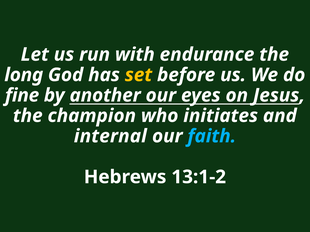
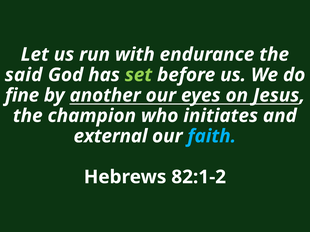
long: long -> said
set colour: yellow -> light green
internal: internal -> external
13:1-2: 13:1-2 -> 82:1-2
